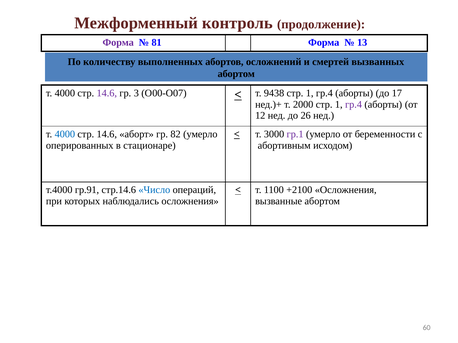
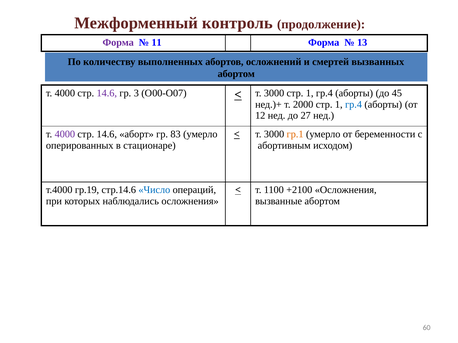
81: 81 -> 11
9438 at (274, 93): 9438 -> 3000
17: 17 -> 45
гр.4 at (354, 104) colour: purple -> blue
26: 26 -> 27
4000 at (65, 134) colour: blue -> purple
82: 82 -> 83
гр.1 colour: purple -> orange
гр.91: гр.91 -> гр.19
